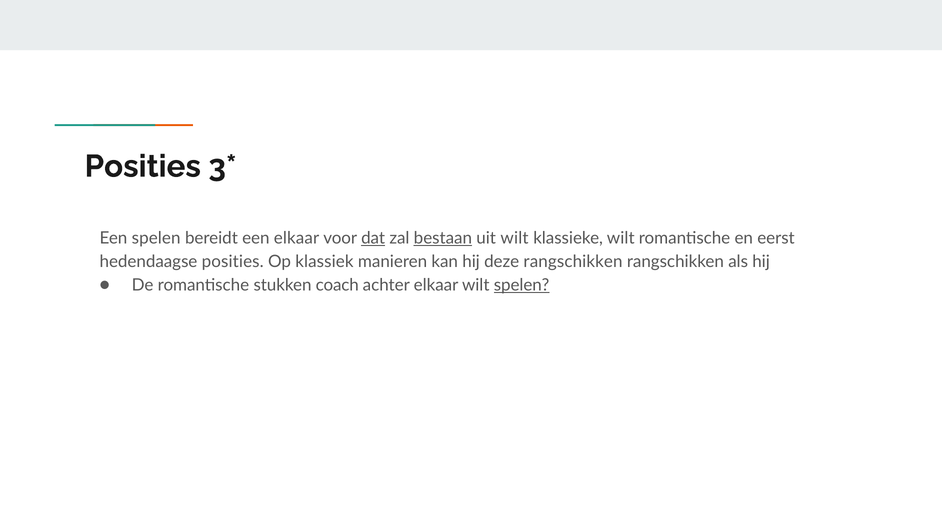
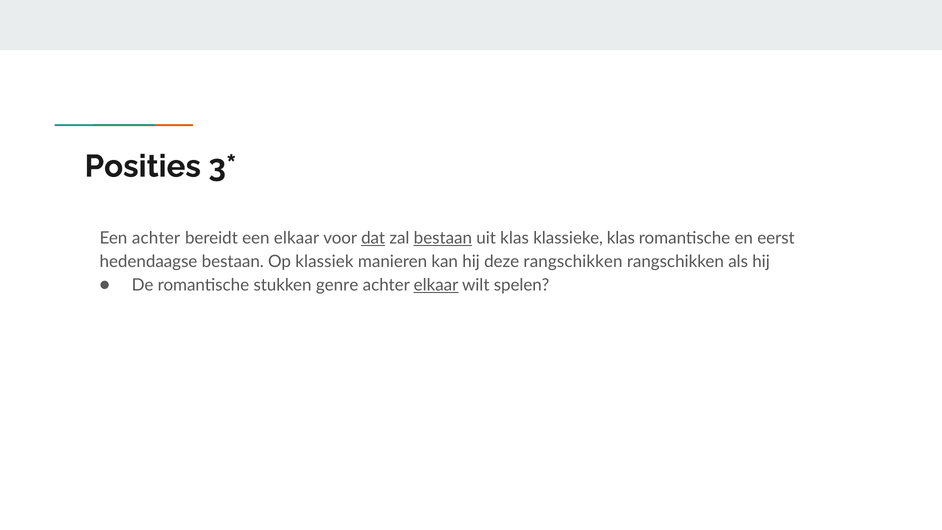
Een spelen: spelen -> achter
uit wilt: wilt -> klas
klassieke wilt: wilt -> klas
hedendaagse posities: posities -> bestaan
coach: coach -> genre
elkaar at (436, 285) underline: none -> present
spelen at (522, 285) underline: present -> none
